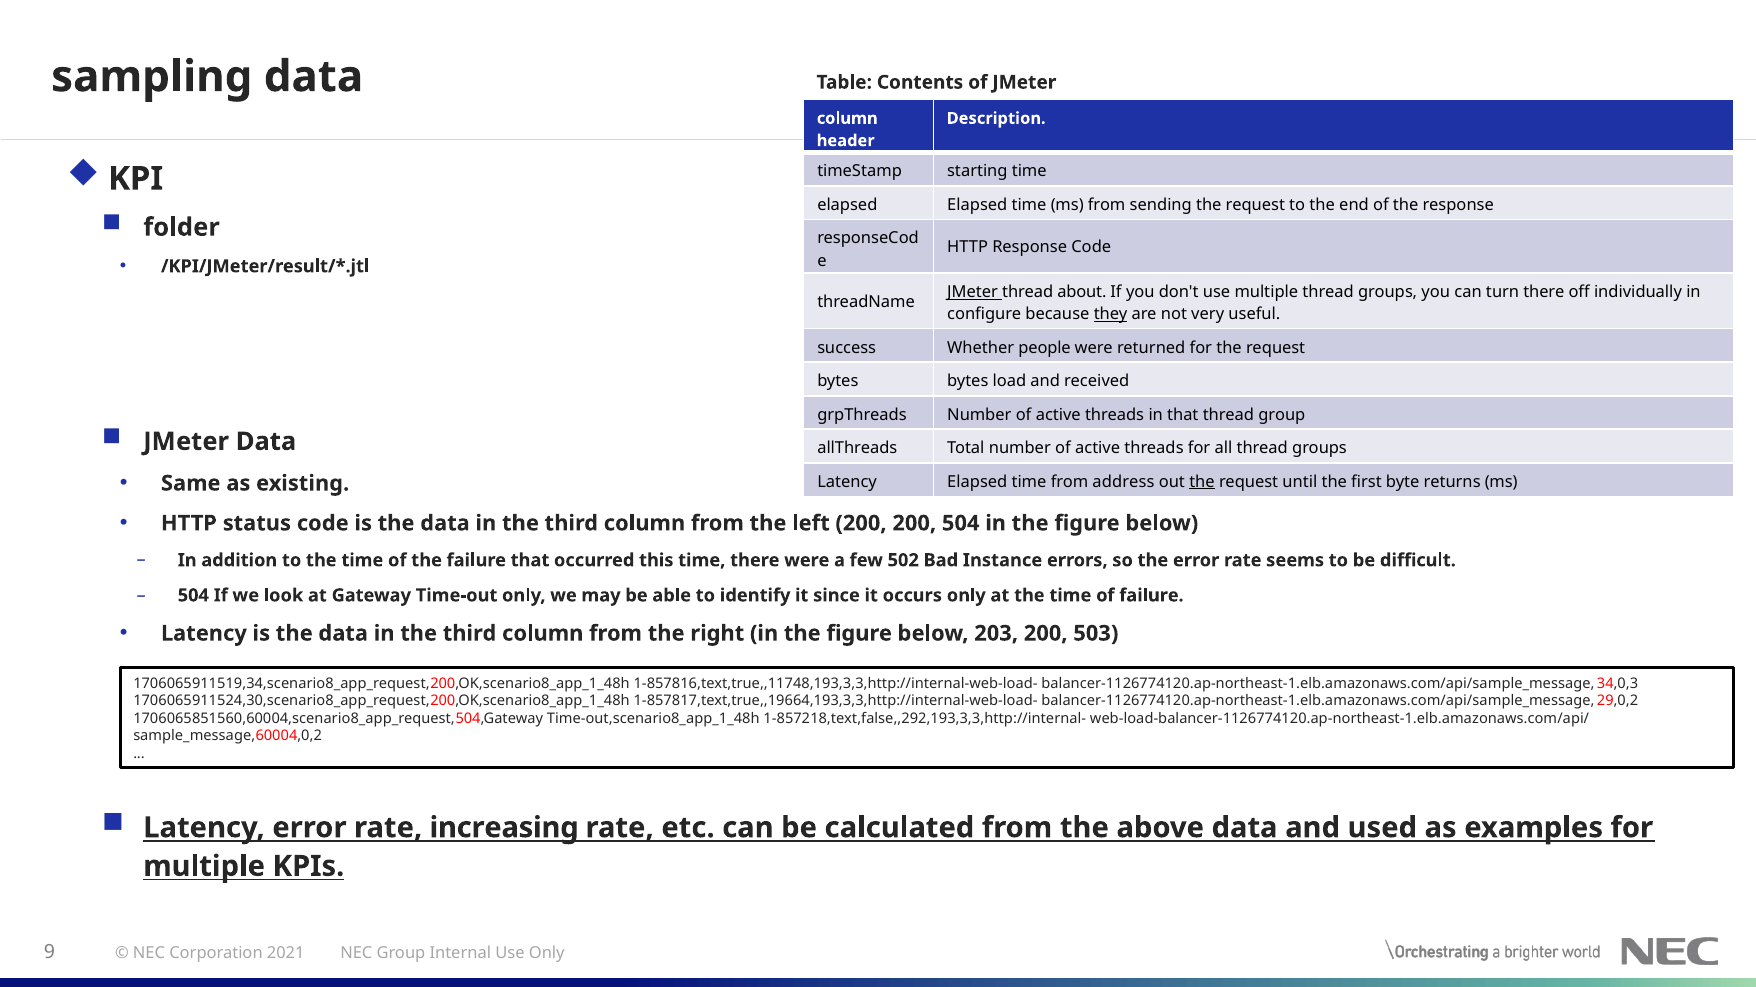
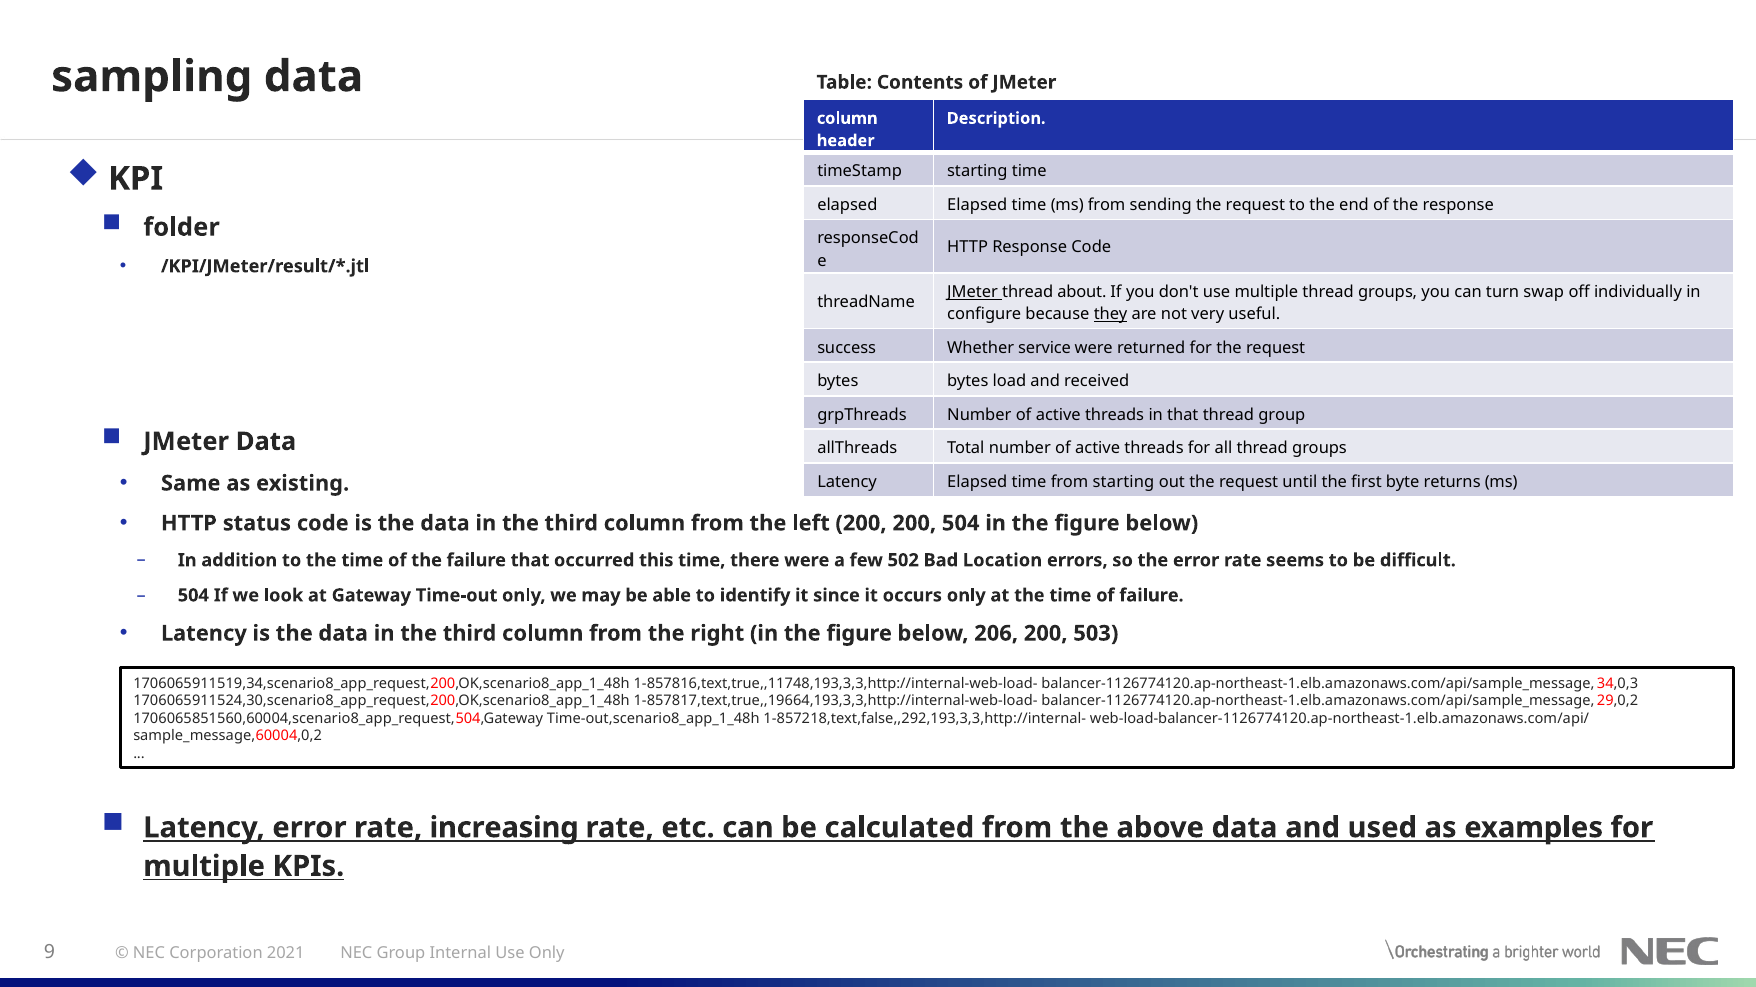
turn there: there -> swap
people: people -> service
from address: address -> starting
the at (1202, 482) underline: present -> none
Instance: Instance -> Location
203: 203 -> 206
